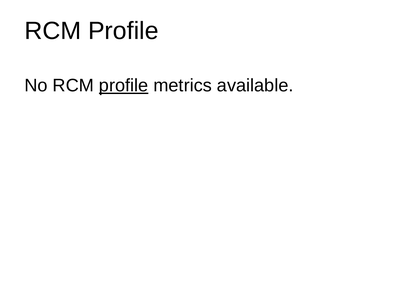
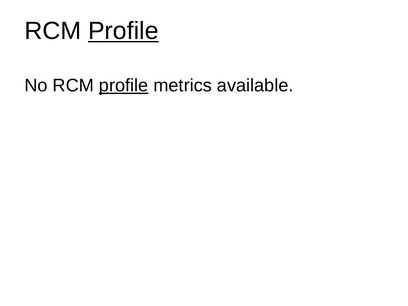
Profile at (123, 31) underline: none -> present
